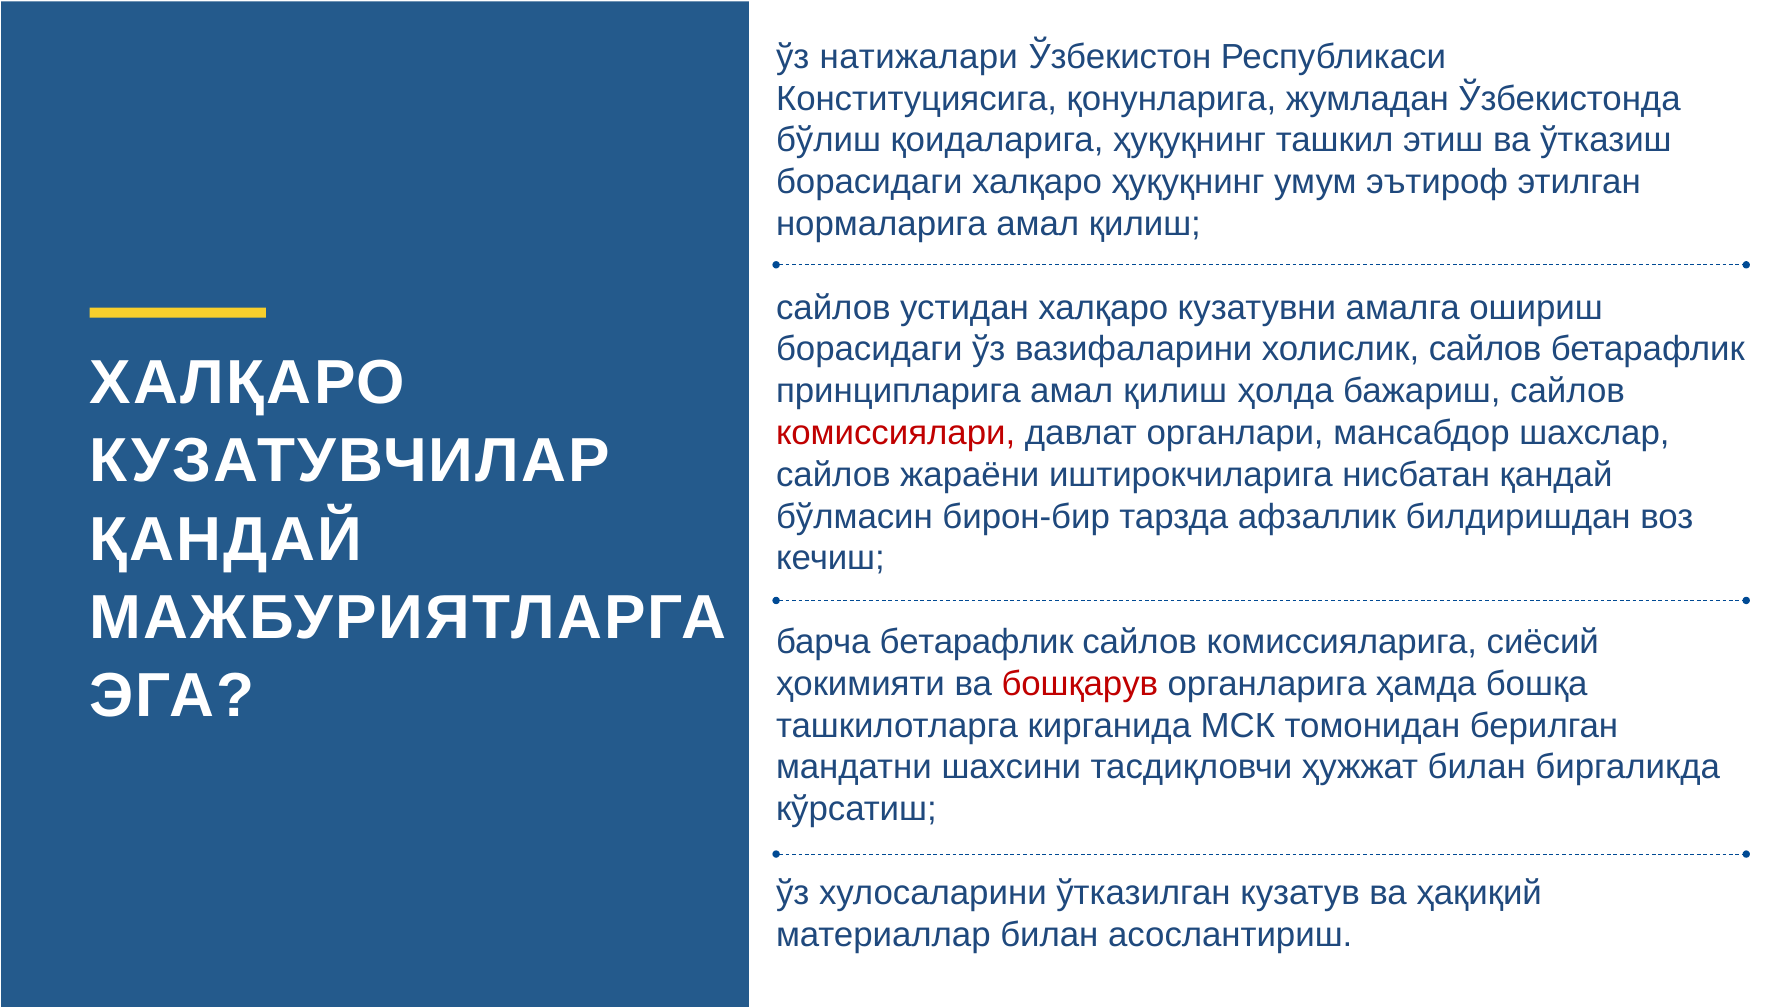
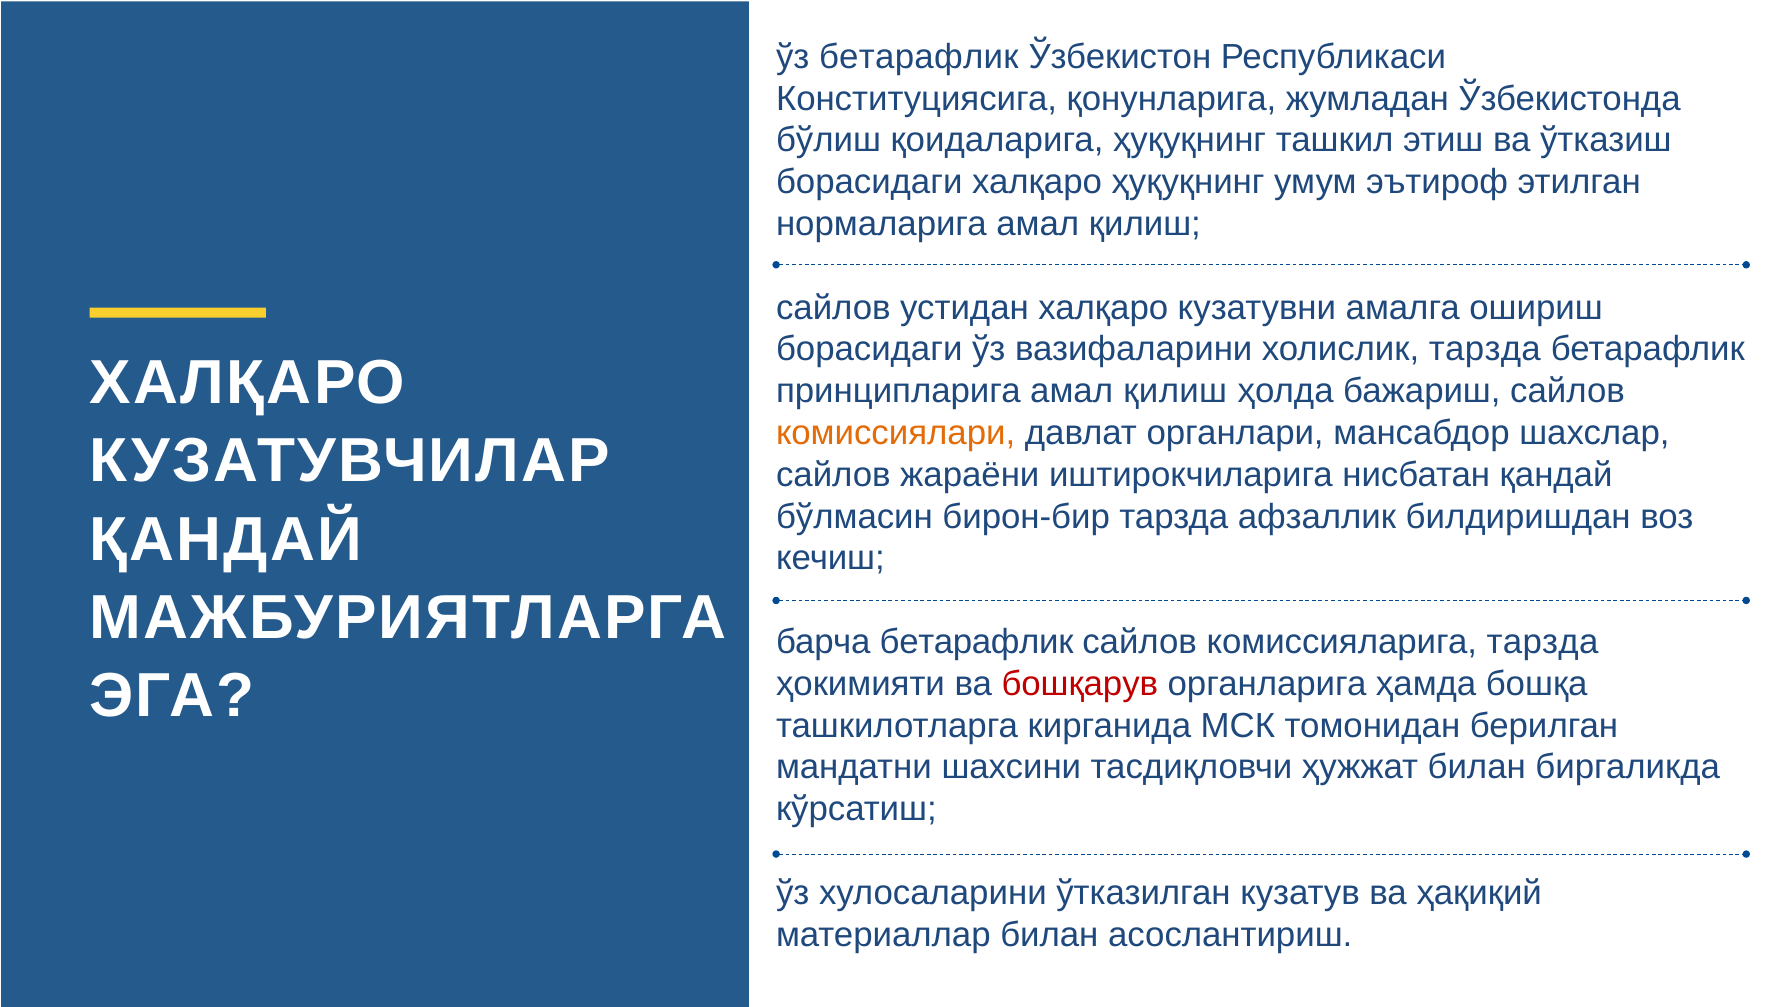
ўз натижалари: натижалари -> бетарафлик
холислик cайлов: cайлов -> тарзда
комиссиялари colour: red -> orange
комиссияларига сиёсий: сиёсий -> тарзда
